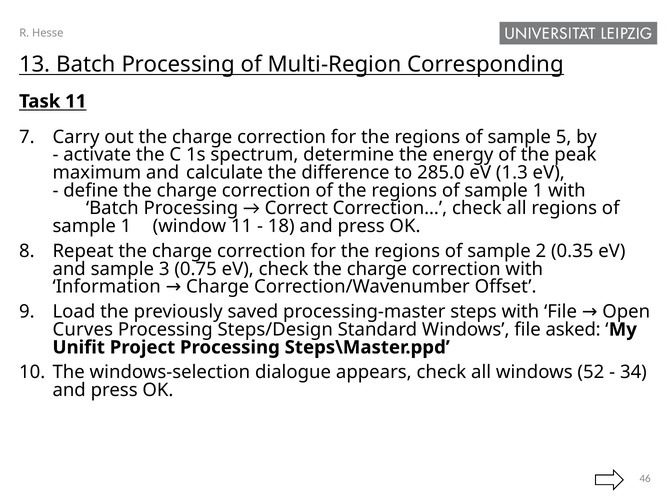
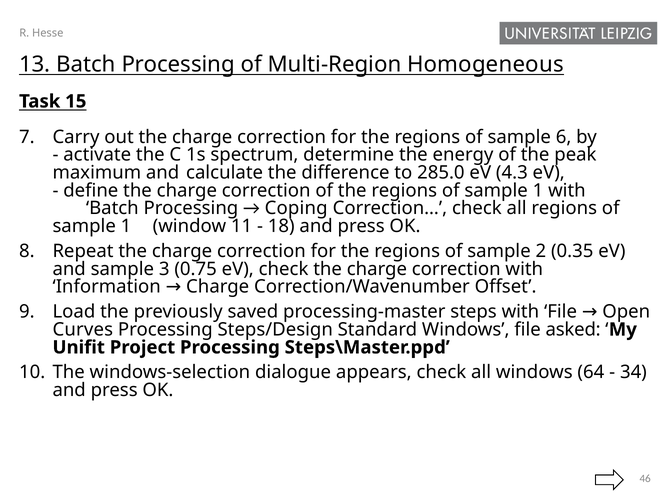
Corresponding: Corresponding -> Homogeneous
Task 11: 11 -> 15
5: 5 -> 6
1.3: 1.3 -> 4.3
Correct: Correct -> Coping
52: 52 -> 64
